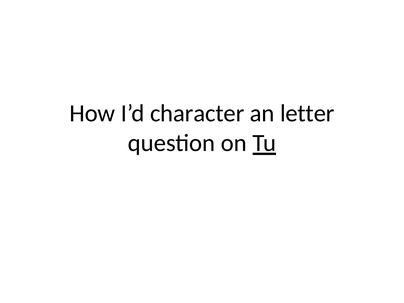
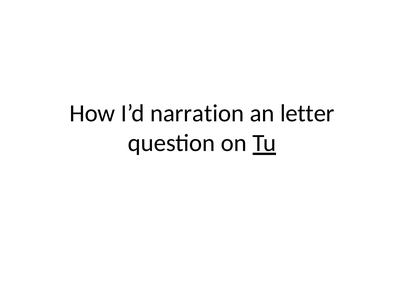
character: character -> narration
